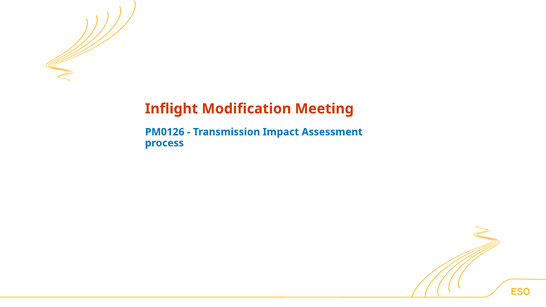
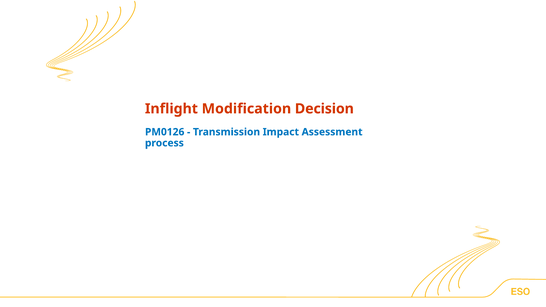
Meeting: Meeting -> Decision
